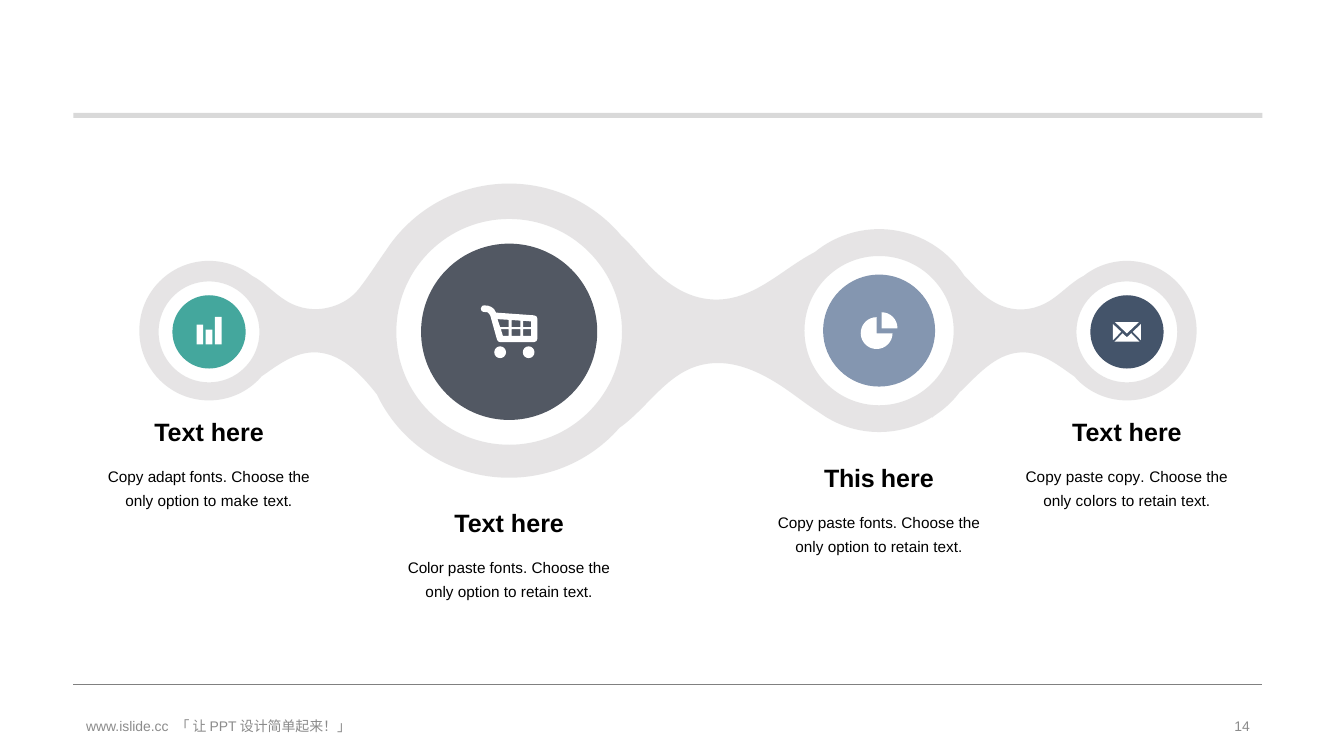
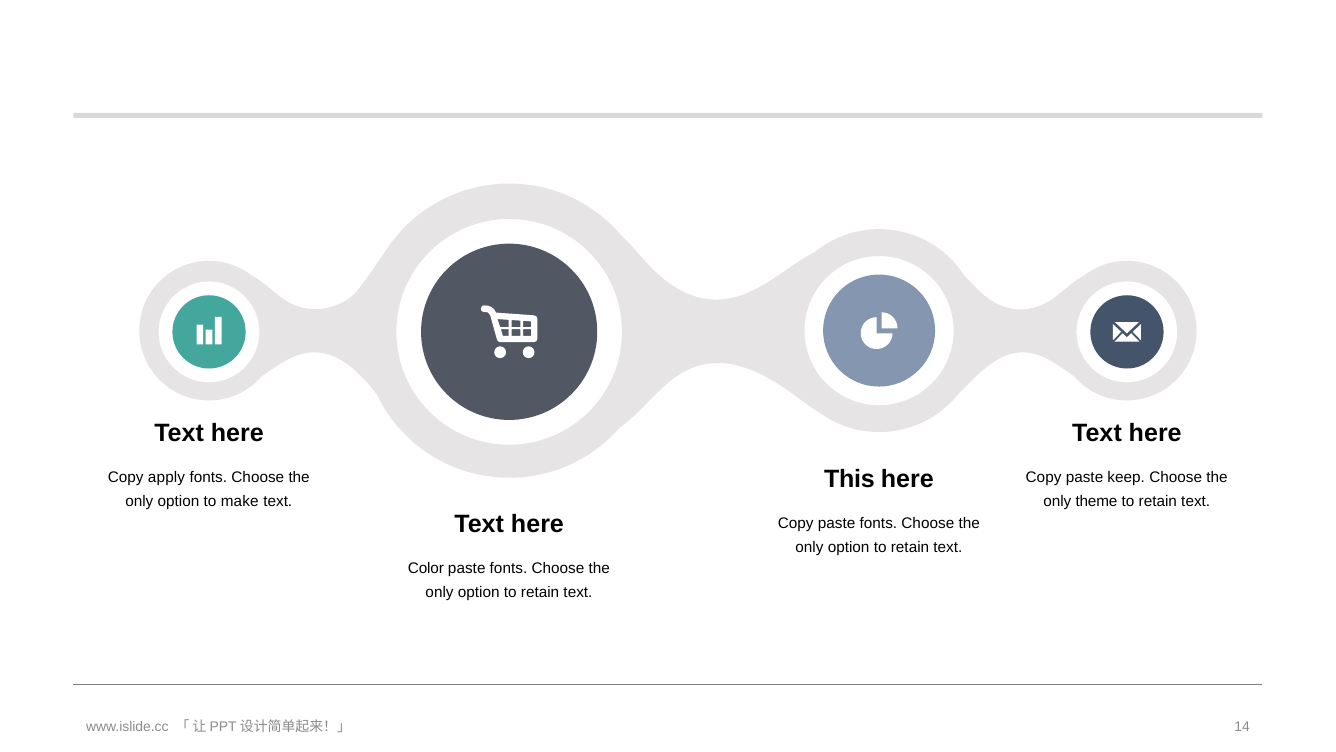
paste copy: copy -> keep
adapt: adapt -> apply
colors: colors -> theme
